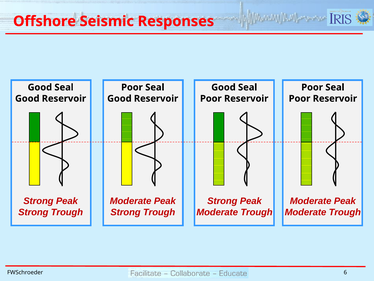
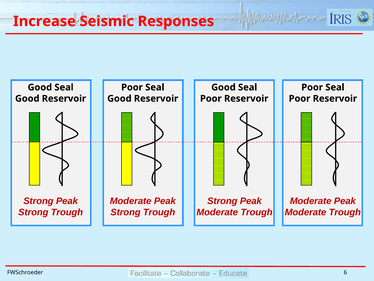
Offshore: Offshore -> Increase
